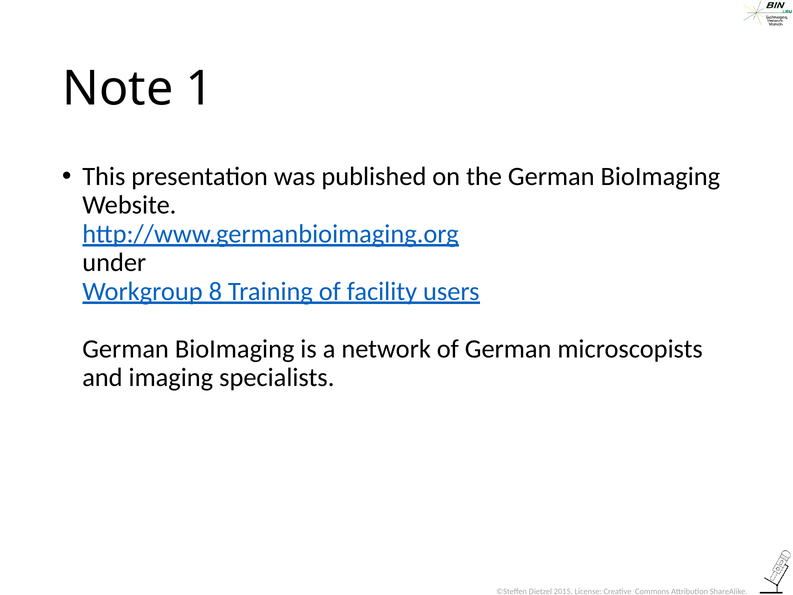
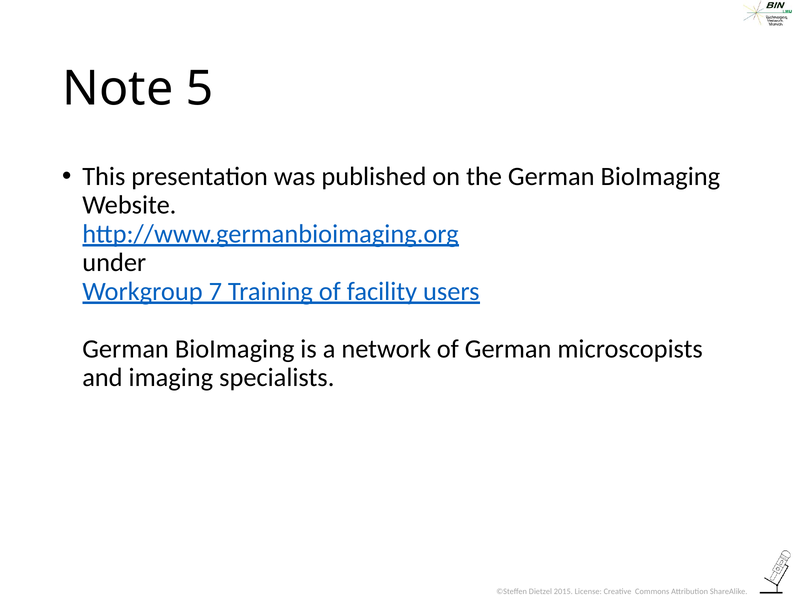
1: 1 -> 5
8: 8 -> 7
